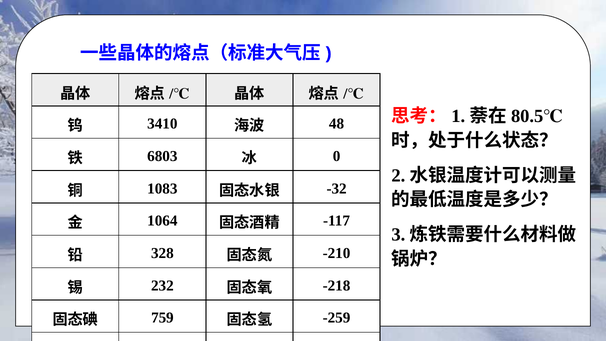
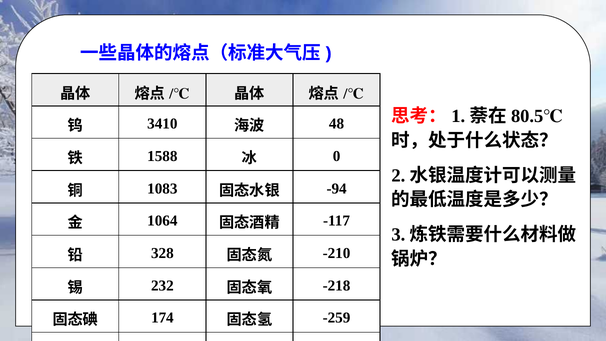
6803: 6803 -> 1588
-32: -32 -> -94
759: 759 -> 174
